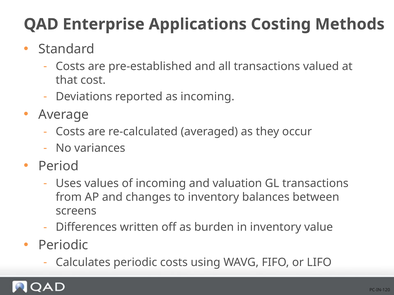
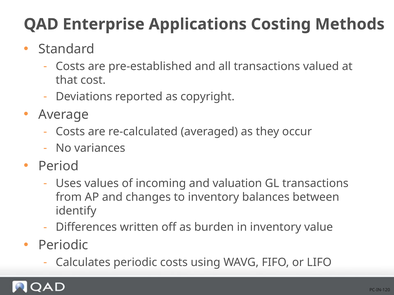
as incoming: incoming -> copyright
screens: screens -> identify
